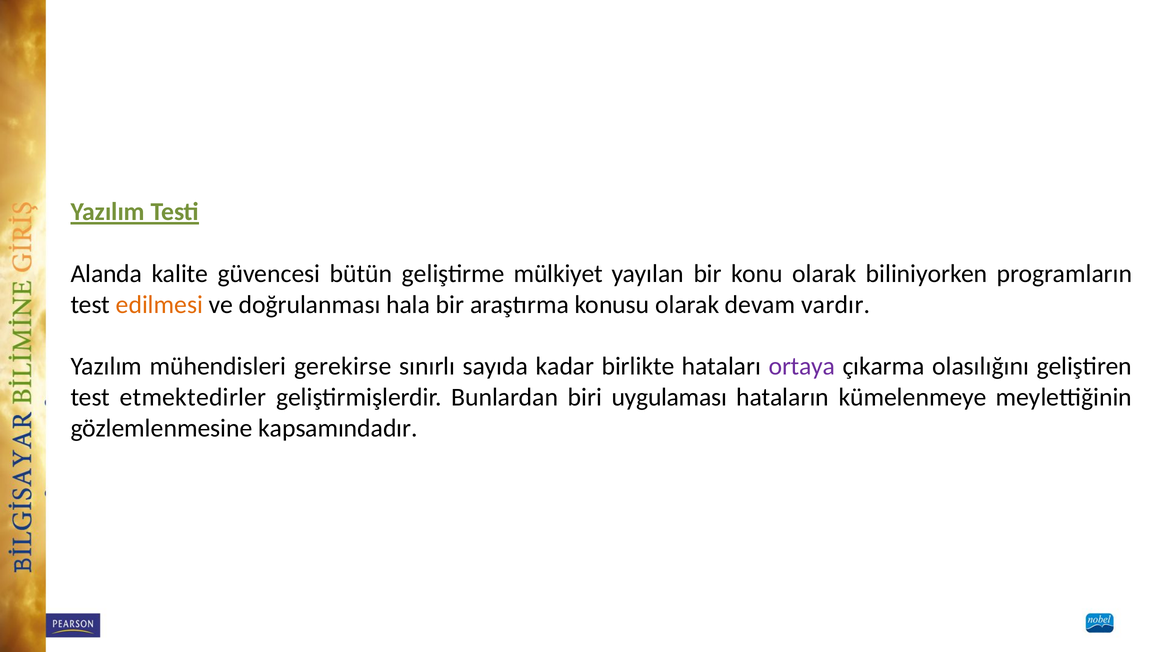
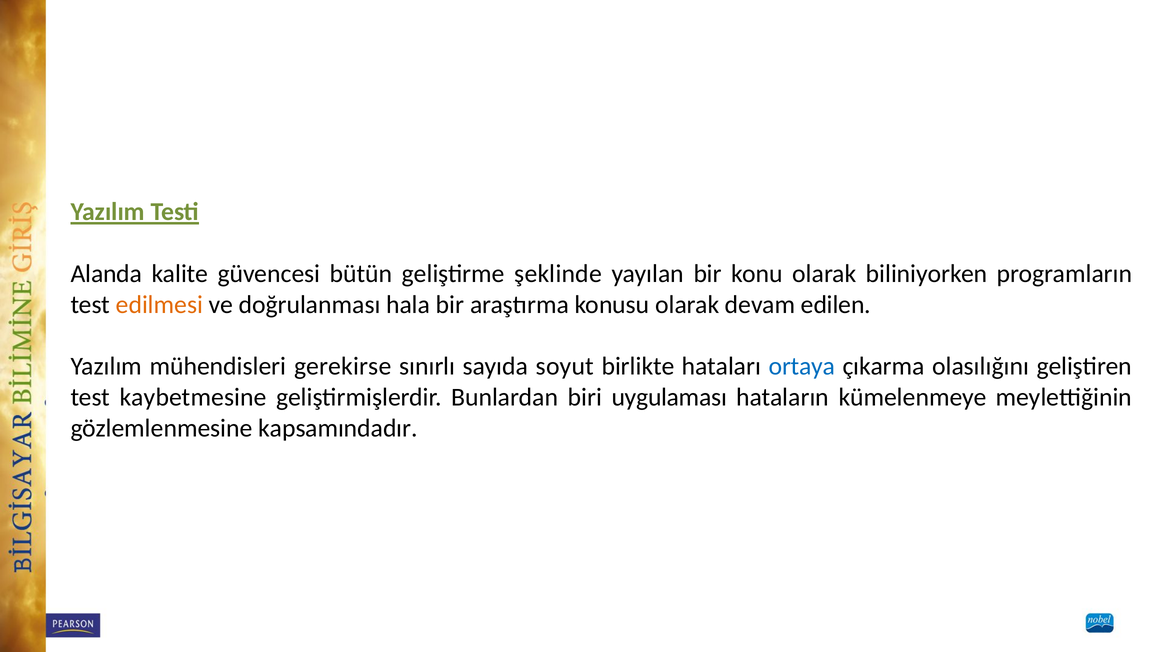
mülkiyet: mülkiyet -> şeklinde
vardır: vardır -> edilen
kadar: kadar -> soyut
ortaya colour: purple -> blue
etmektedirler: etmektedirler -> kaybetmesine
